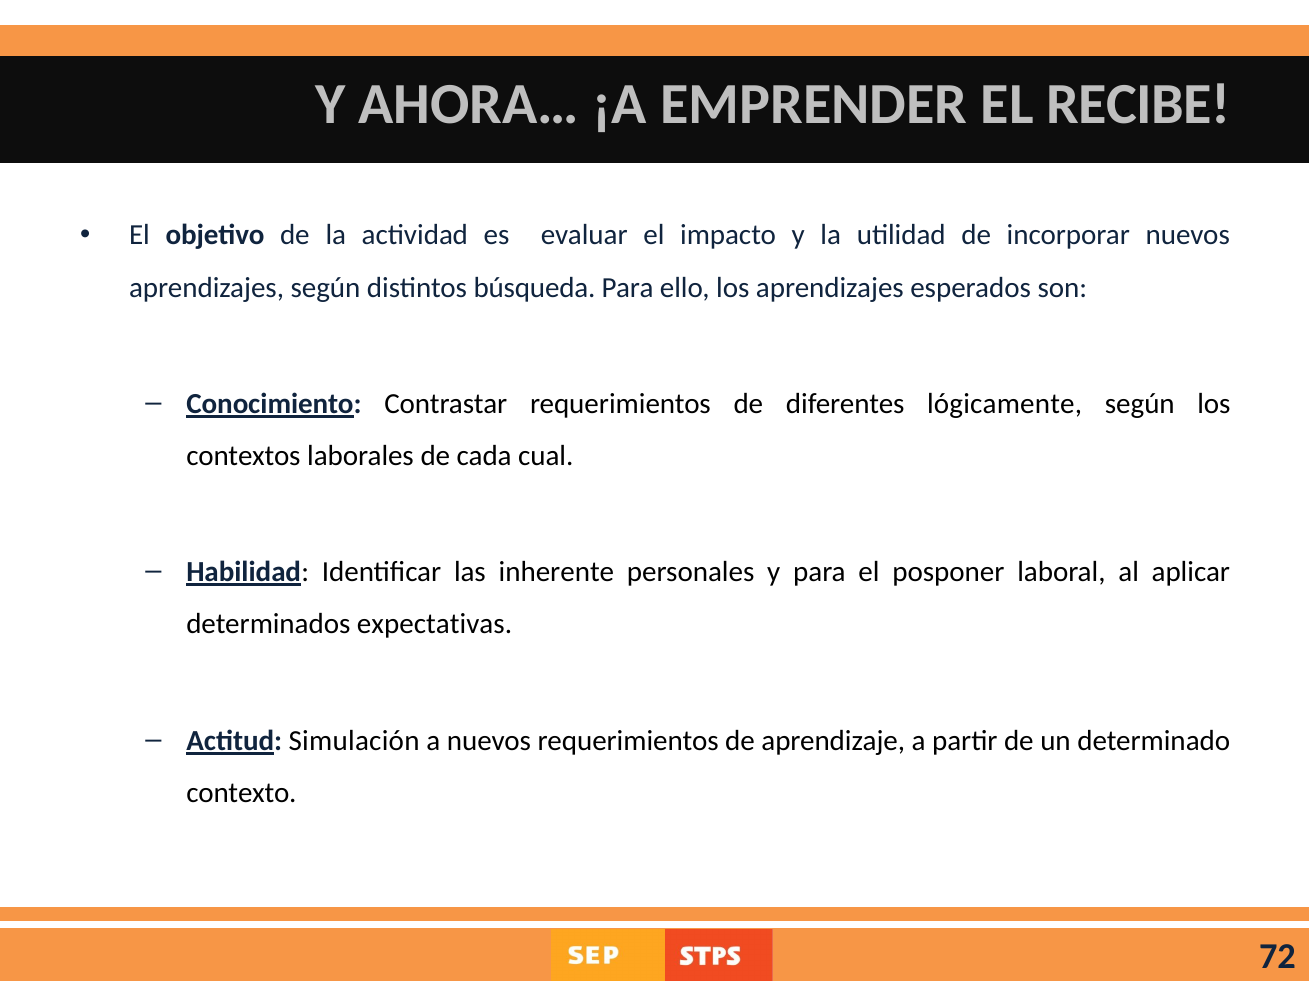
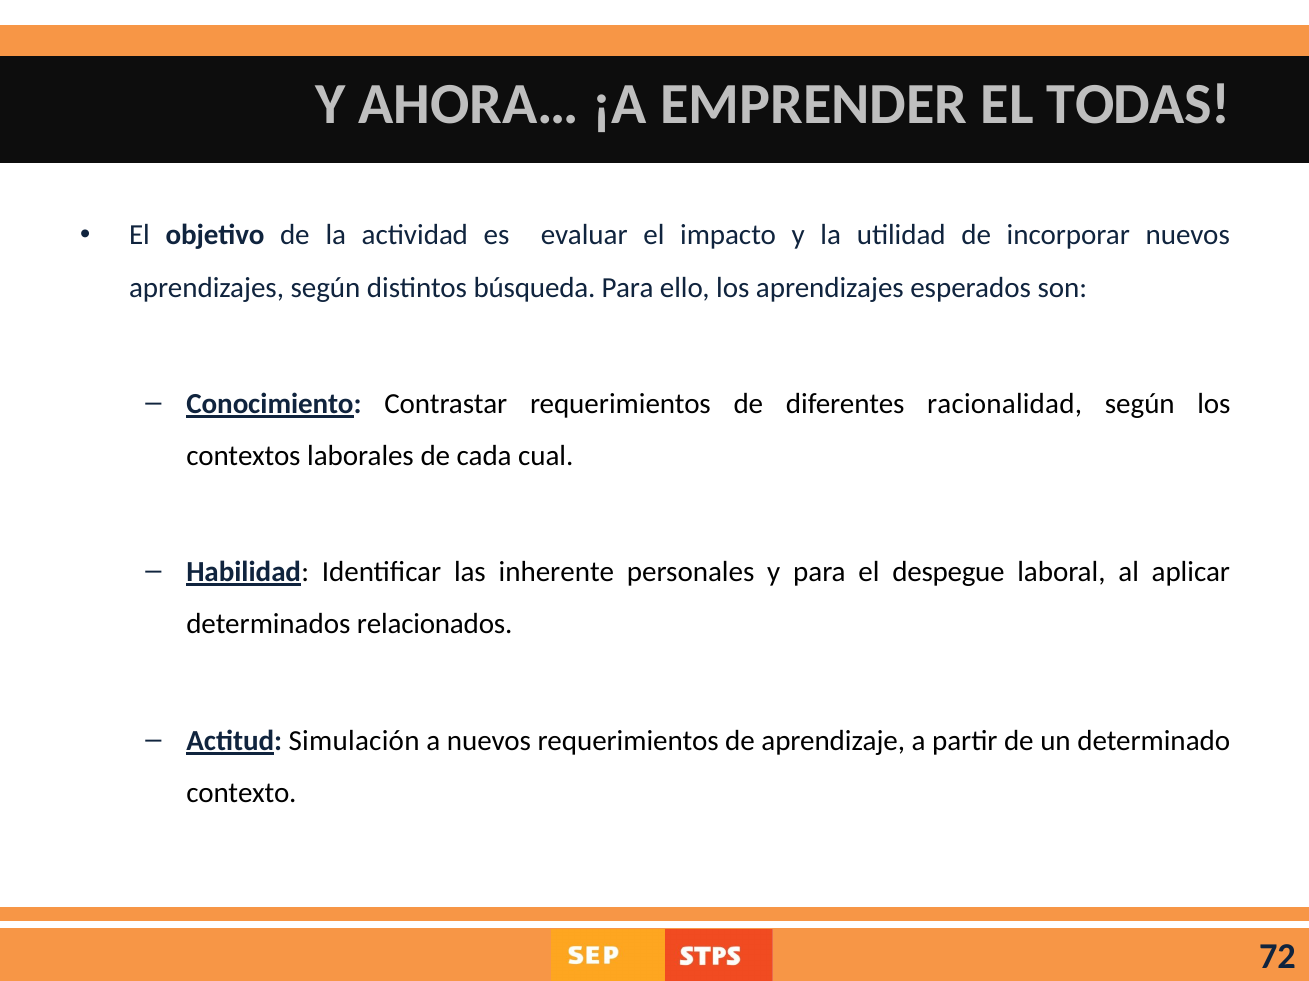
RECIBE: RECIBE -> TODAS
lógicamente: lógicamente -> racionalidad
posponer: posponer -> despegue
expectativas: expectativas -> relacionados
